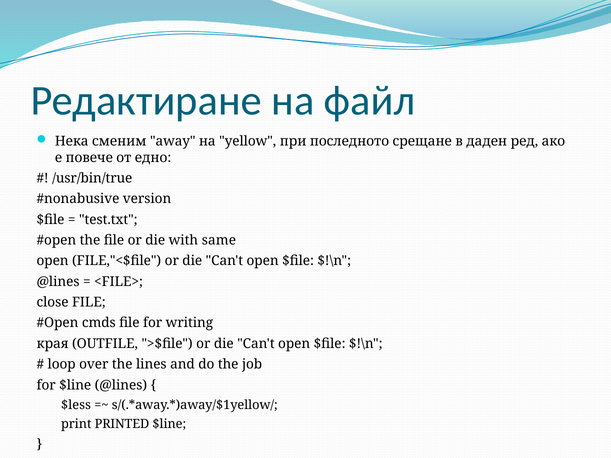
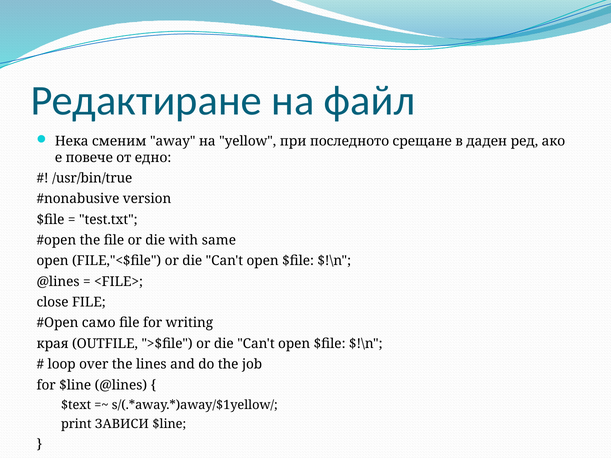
cmds: cmds -> само
$less: $less -> $text
PRINTED: PRINTED -> ЗАВИСИ
